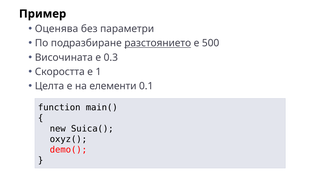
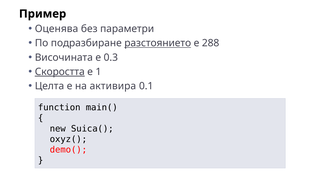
500: 500 -> 288
Скоростта underline: none -> present
елементи: елементи -> активира
